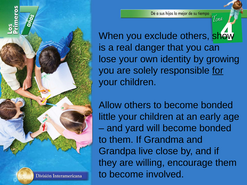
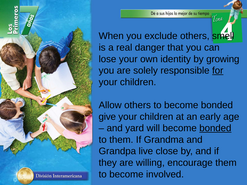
show: show -> smell
little: little -> give
bonded at (215, 128) underline: none -> present
